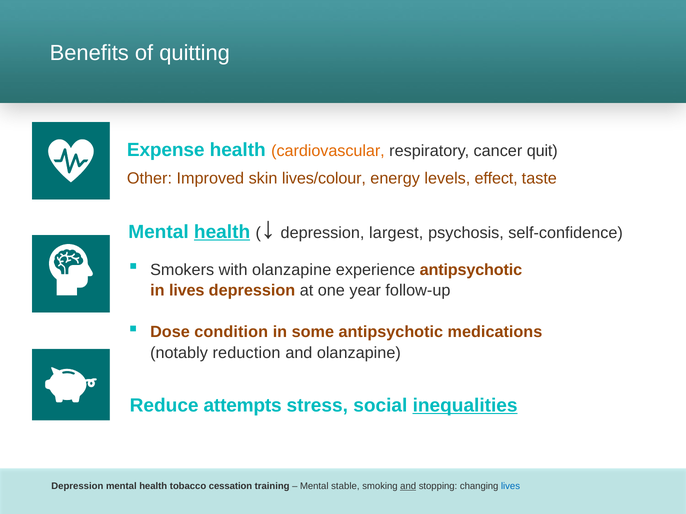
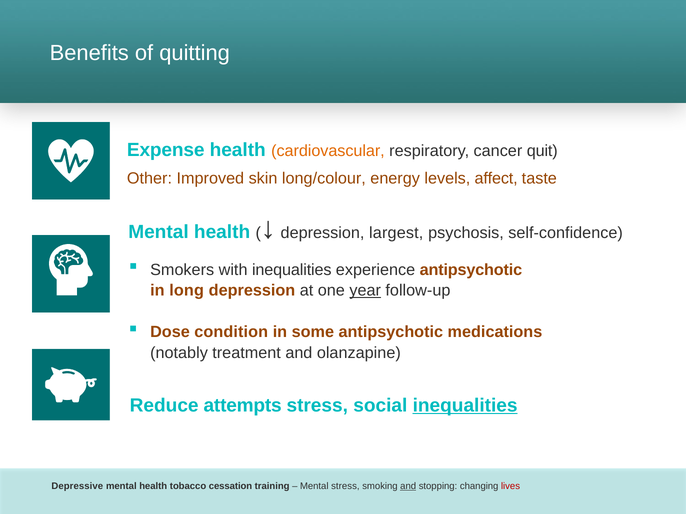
lives/colour: lives/colour -> long/colour
effect: effect -> affect
health at (222, 232) underline: present -> none
with olanzapine: olanzapine -> inequalities
in lives: lives -> long
year underline: none -> present
reduction: reduction -> treatment
Depression at (77, 487): Depression -> Depressive
Mental stable: stable -> stress
lives at (511, 487) colour: blue -> red
